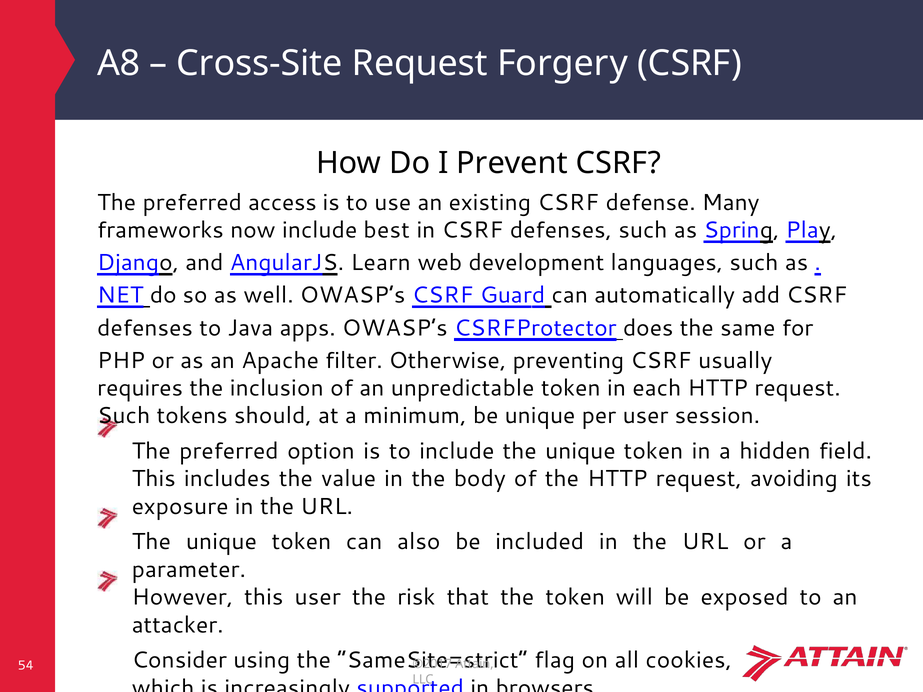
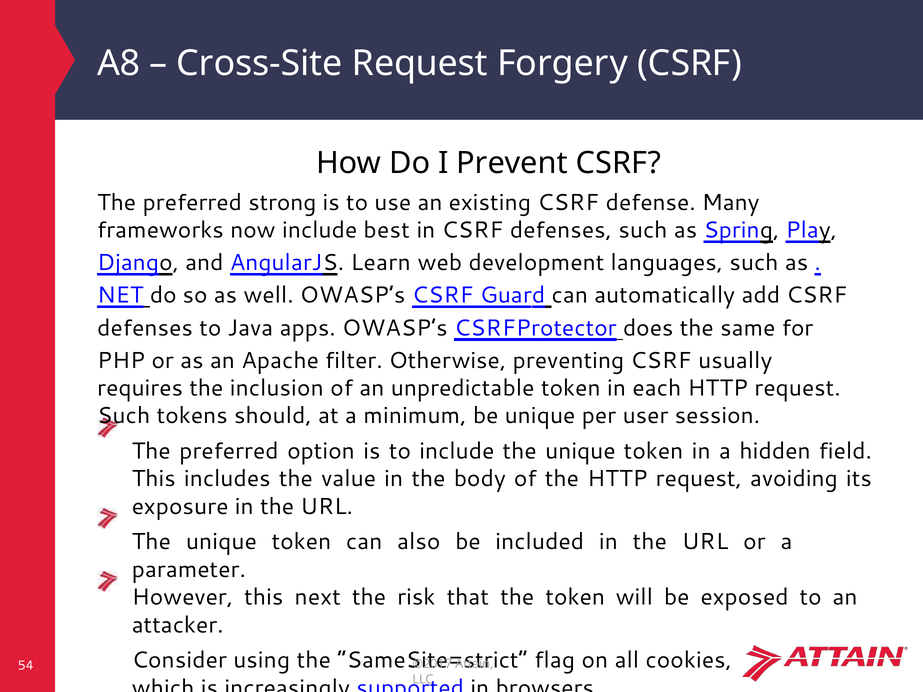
access: access -> strong
this user: user -> next
